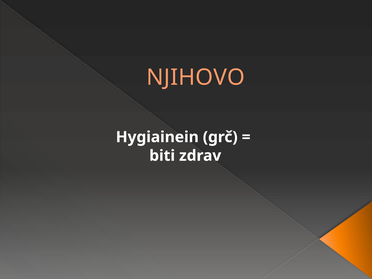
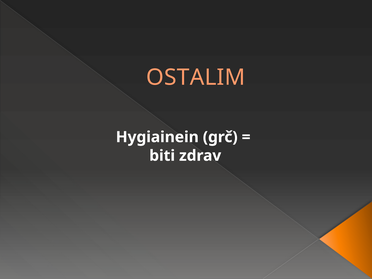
NJIHOVO: NJIHOVO -> OSTALIM
